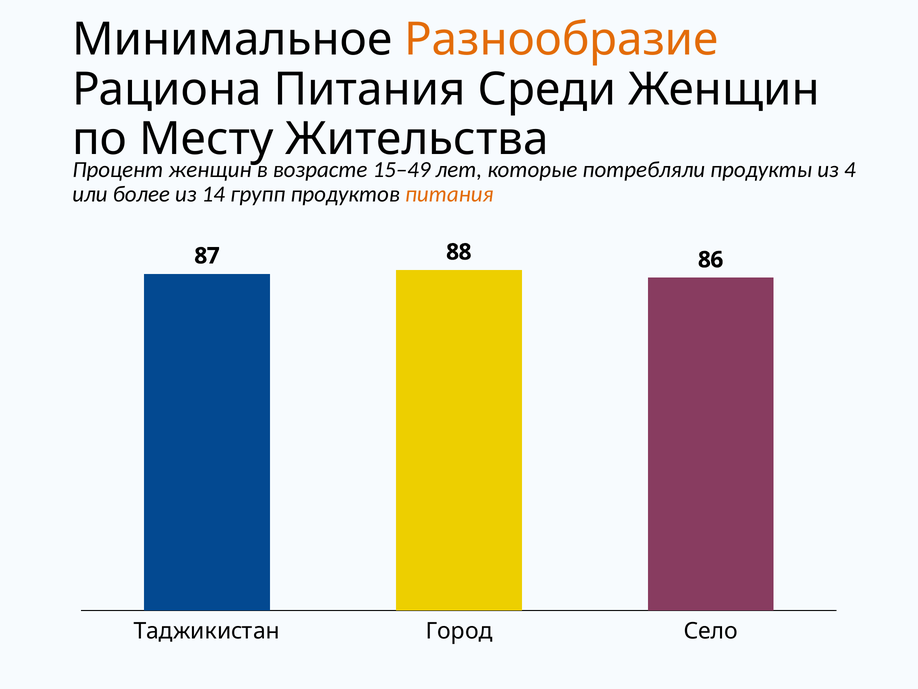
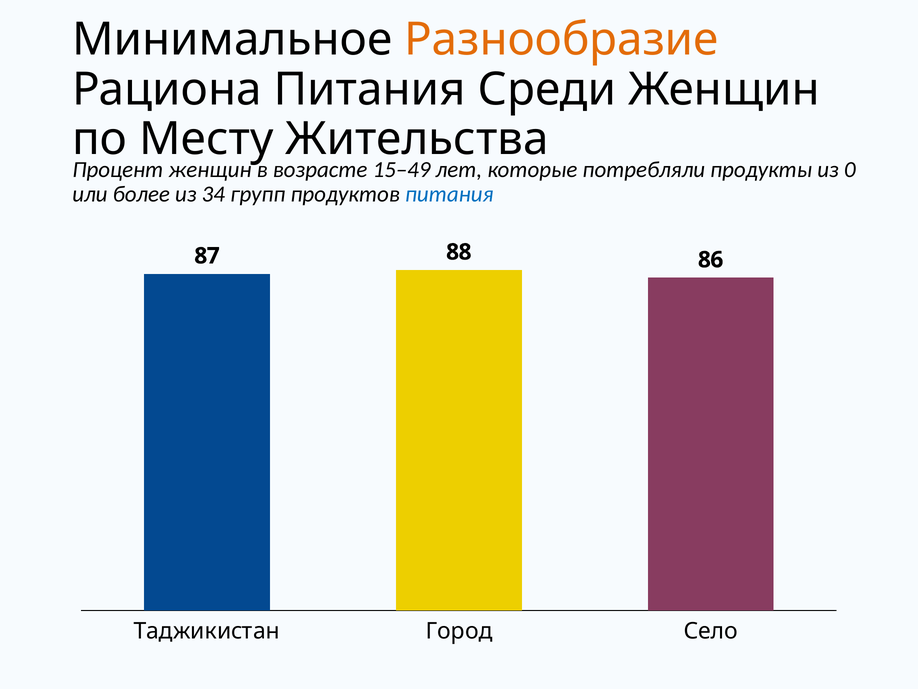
4: 4 -> 0
14: 14 -> 34
питания at (449, 194) colour: orange -> blue
